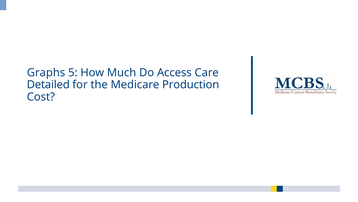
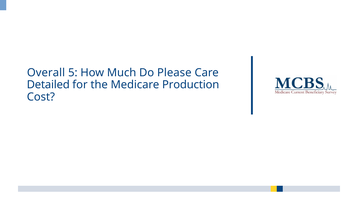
Graphs: Graphs -> Overall
Access: Access -> Please
